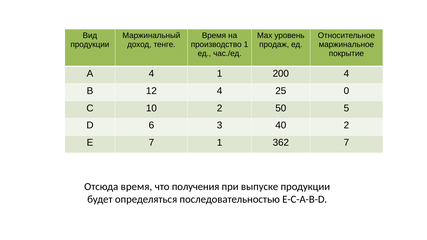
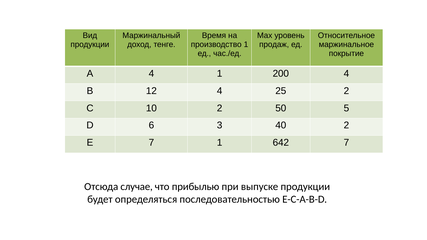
25 0: 0 -> 2
362: 362 -> 642
Отсюда время: время -> случае
получения: получения -> прибылью
